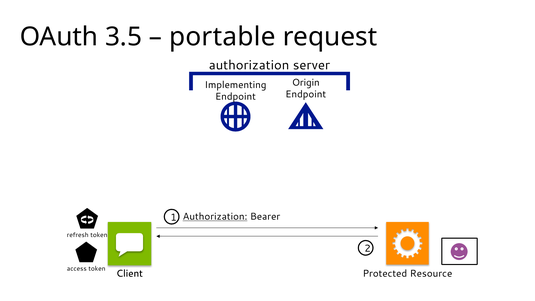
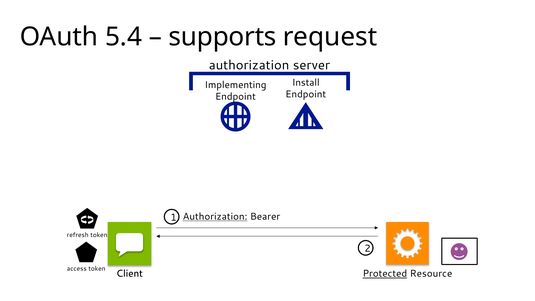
3.5: 3.5 -> 5.4
portable: portable -> supports
Origin: Origin -> Install
Protected underline: none -> present
